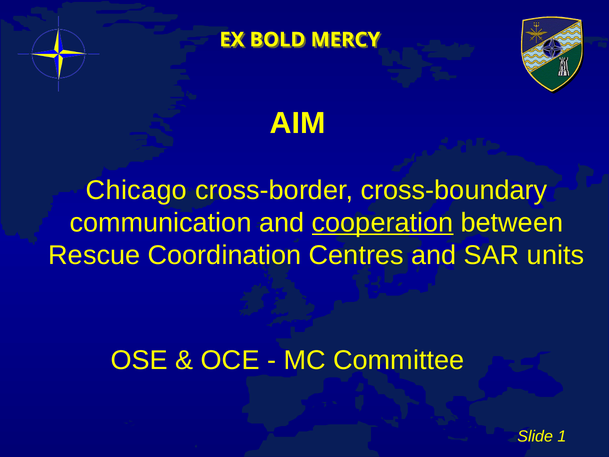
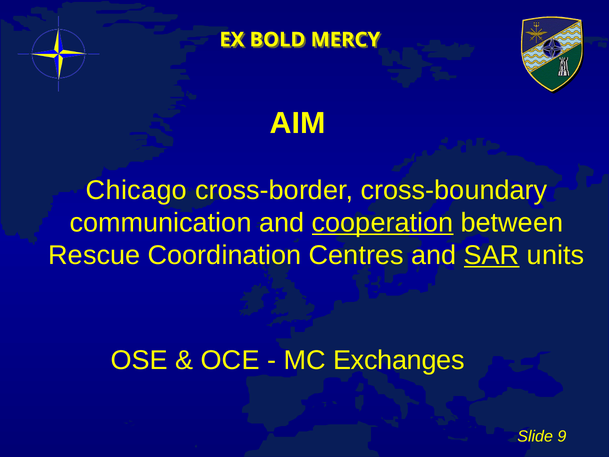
SAR underline: none -> present
Committee: Committee -> Exchanges
1: 1 -> 9
